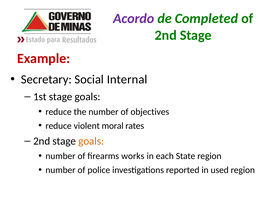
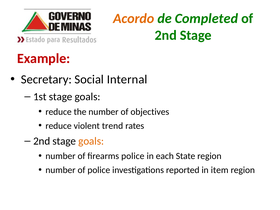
Acordo colour: purple -> orange
moral: moral -> trend
firearms works: works -> police
used: used -> item
